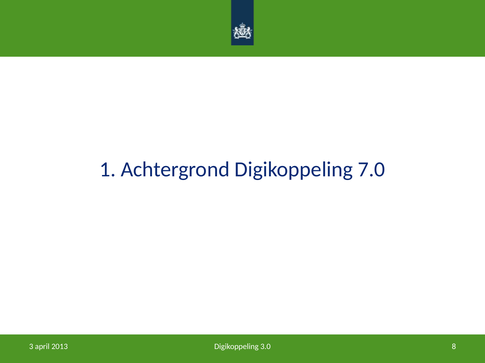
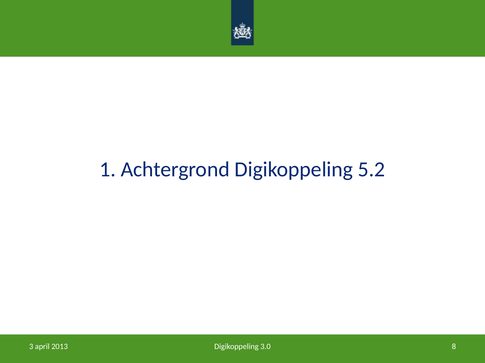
7.0: 7.0 -> 5.2
